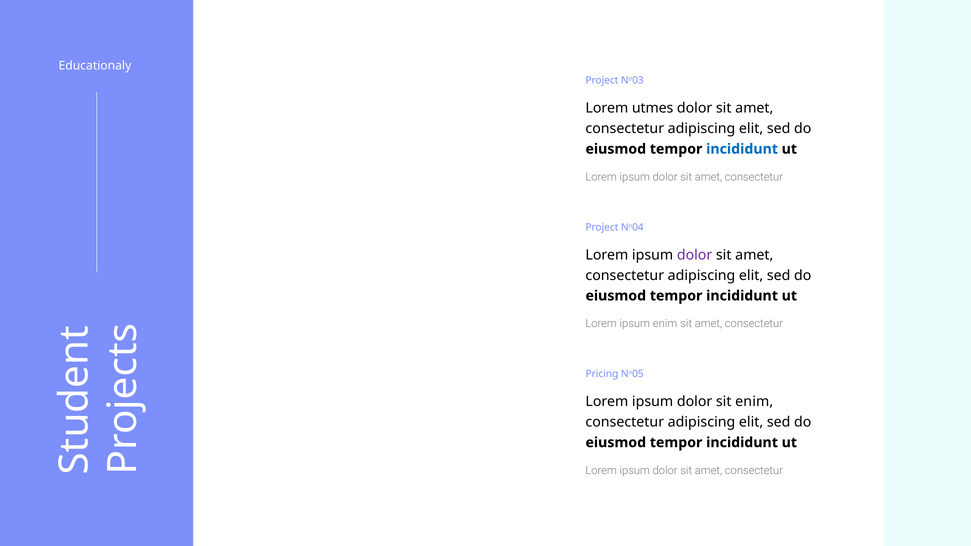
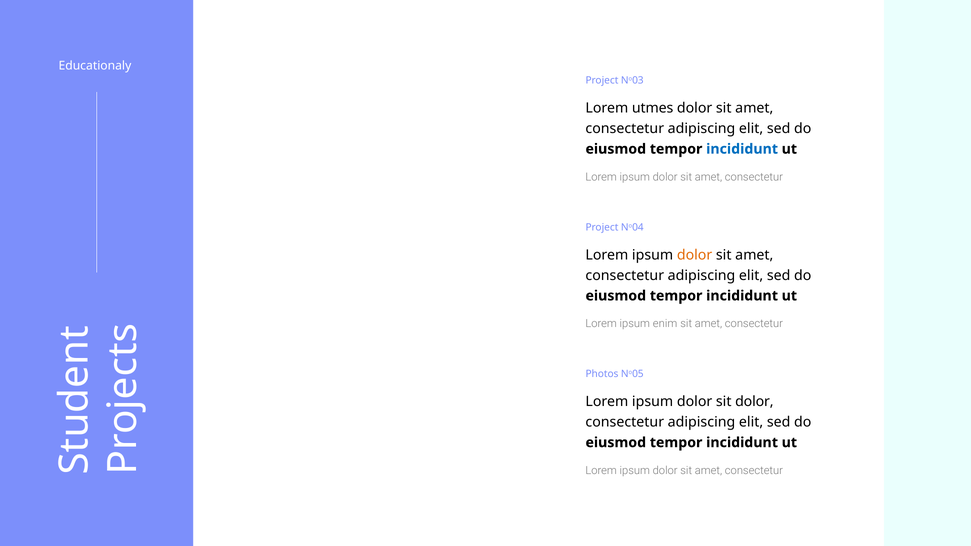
dolor at (695, 255) colour: purple -> orange
Pricing: Pricing -> Photos
sit enim: enim -> dolor
